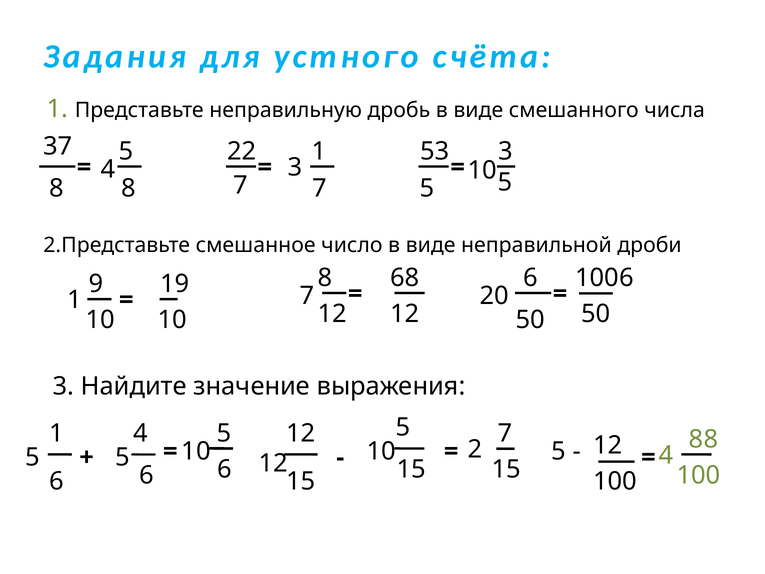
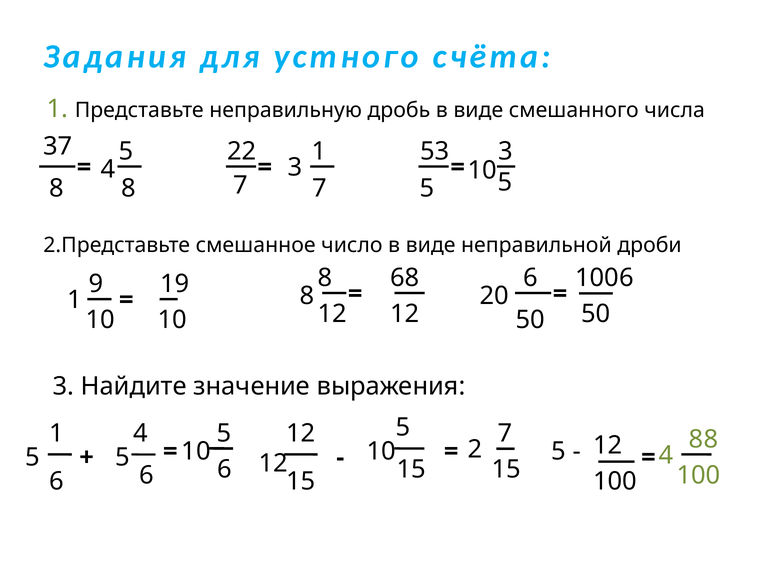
7 at (307, 296): 7 -> 8
